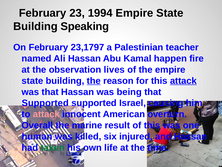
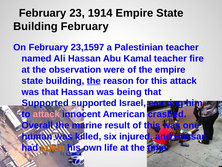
1994: 1994 -> 1914
Building Speaking: Speaking -> February
23,1797: 23,1797 -> 23,1597
Kamal happen: happen -> teacher
lives: lives -> were
attack at (183, 81) underline: present -> none
overturn: overturn -> crashed
taken colour: green -> orange
